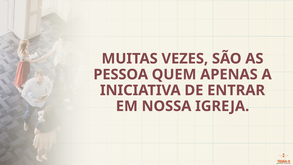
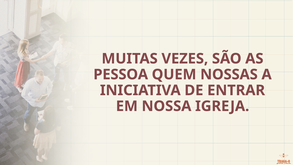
APENAS: APENAS -> NOSSAS
